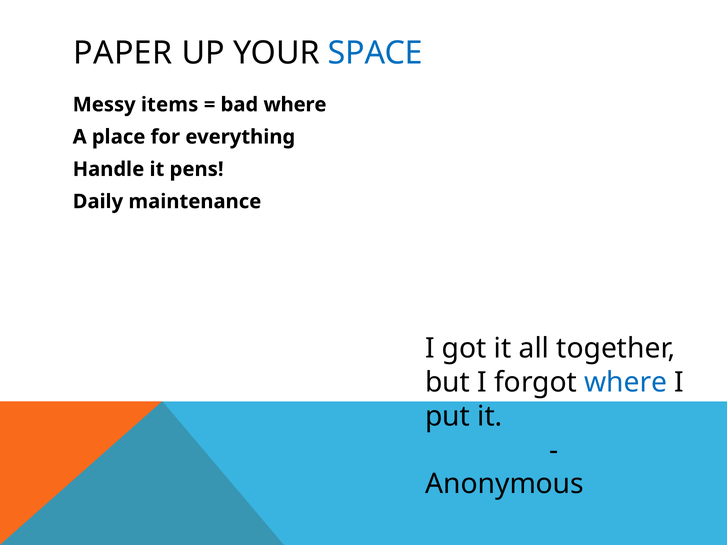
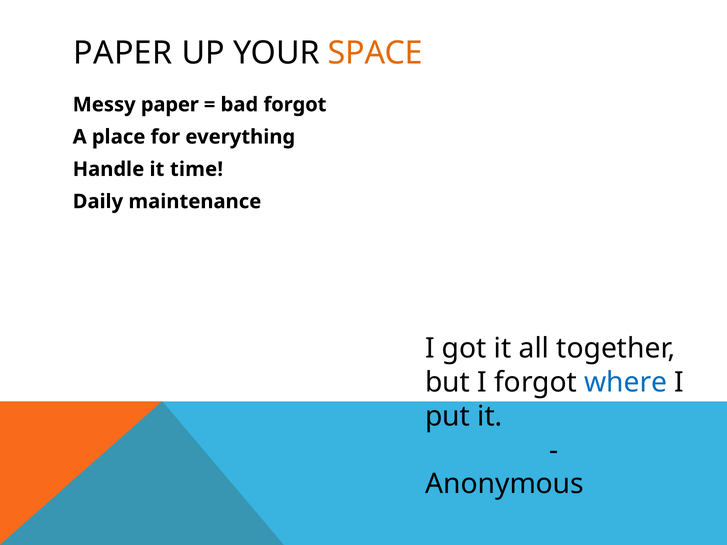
SPACE colour: blue -> orange
Messy items: items -> paper
bad where: where -> forgot
pens: pens -> time
